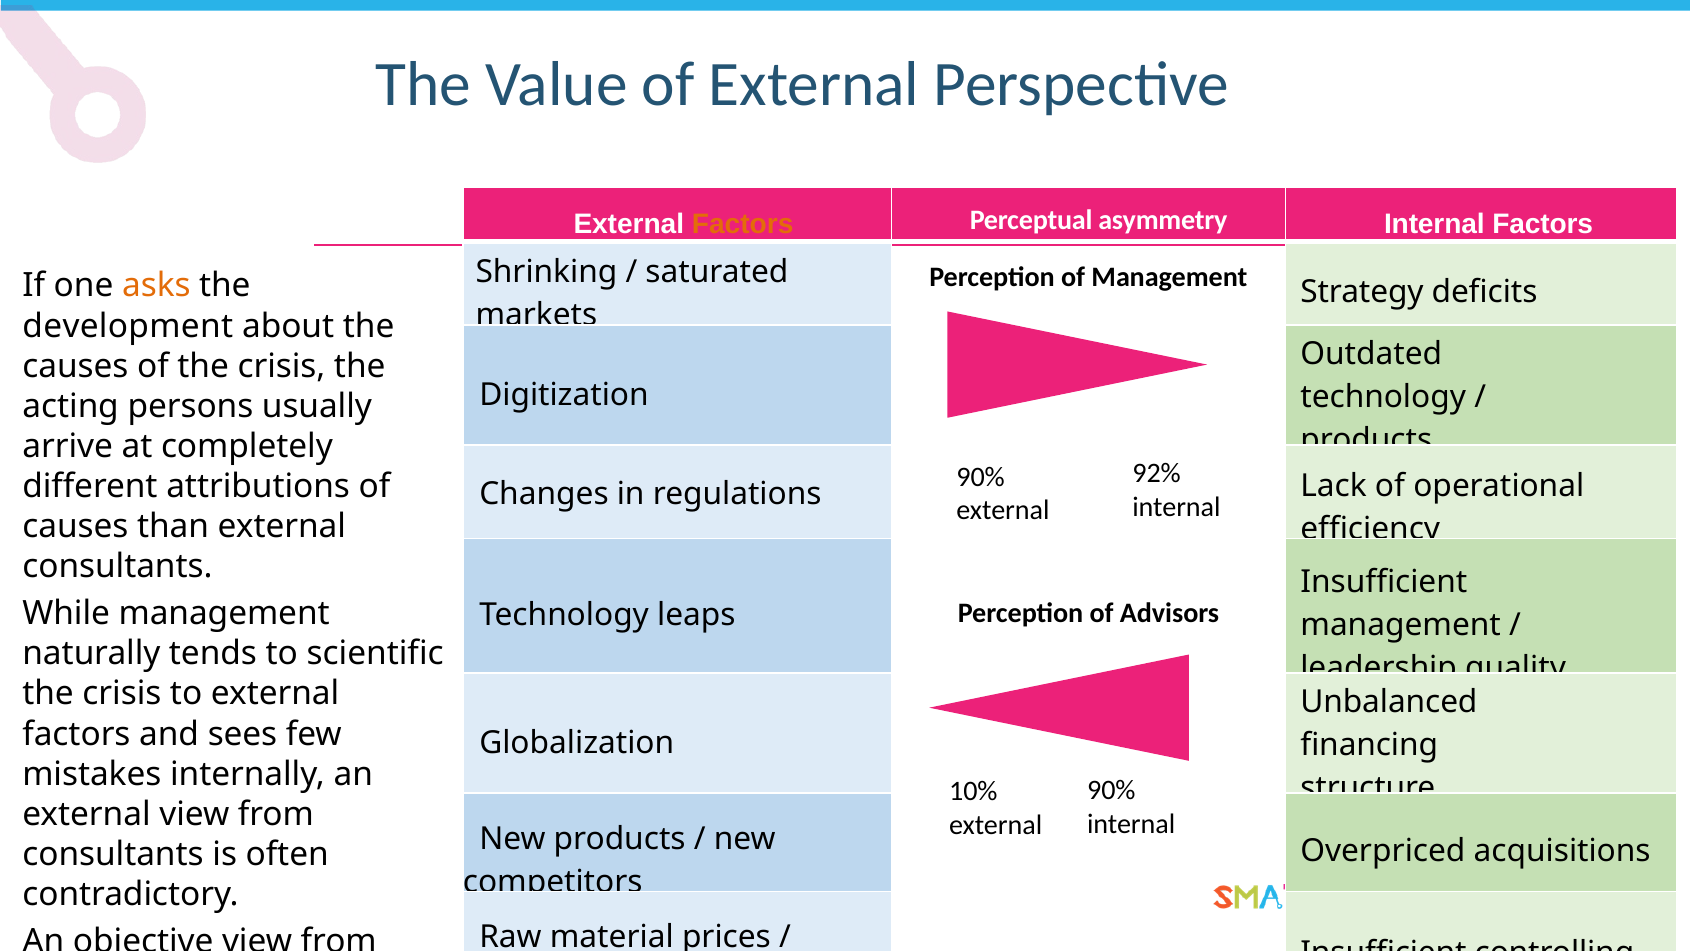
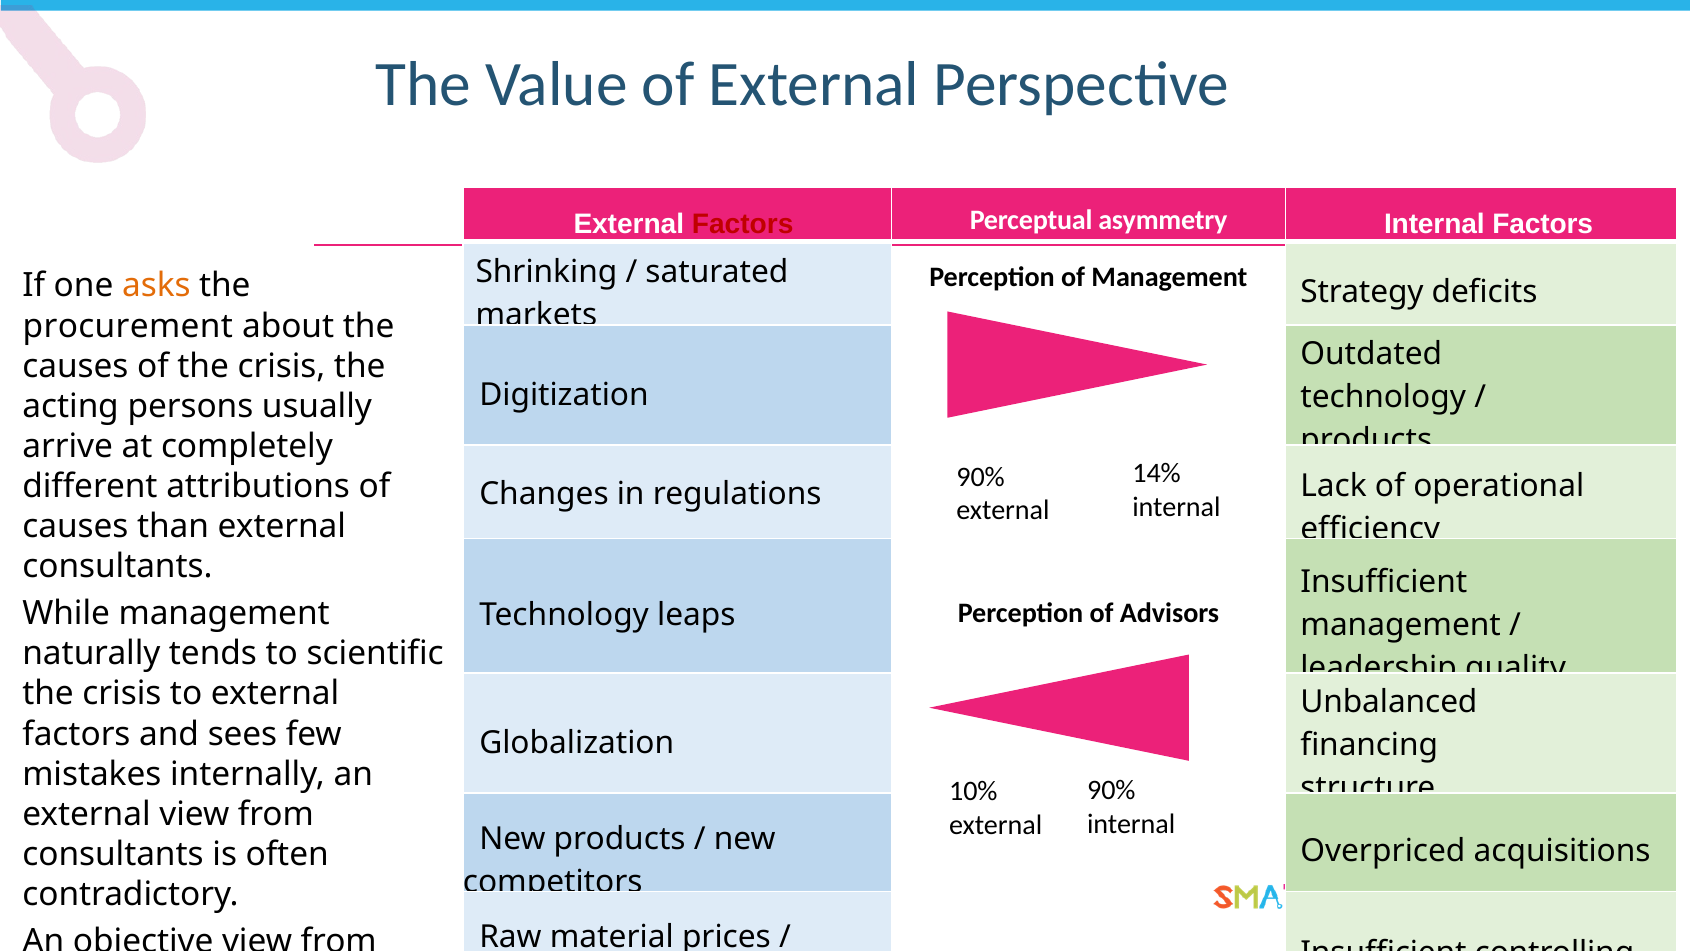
Factors at (743, 224) colour: orange -> red
development: development -> procurement
92%: 92% -> 14%
